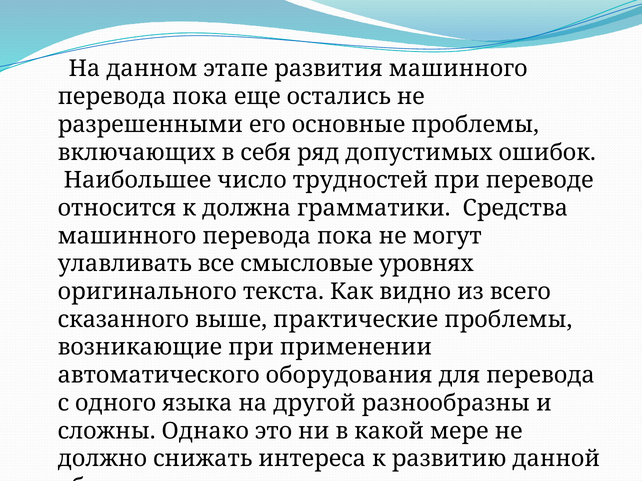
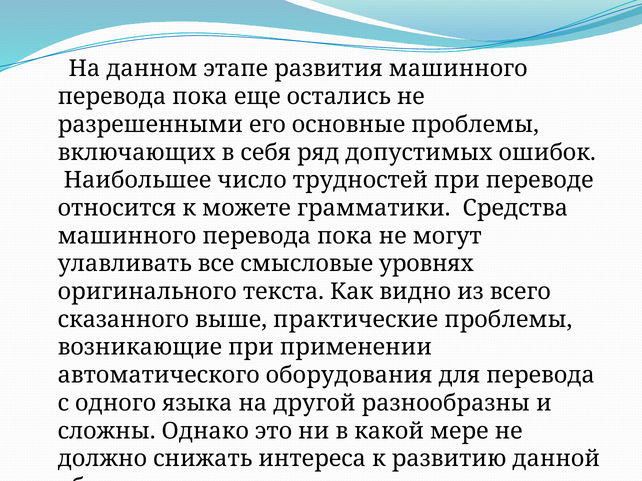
должна: должна -> можете
